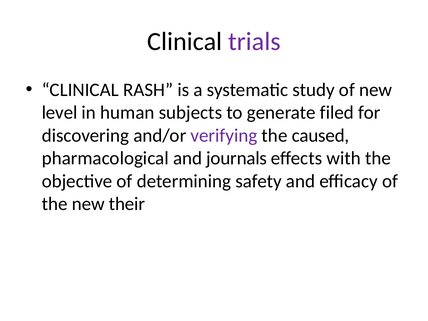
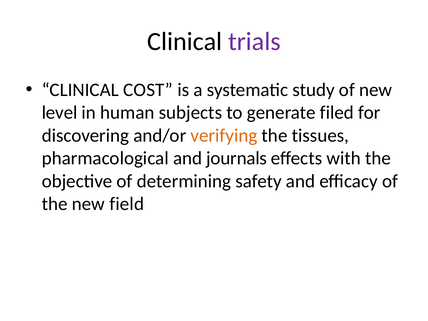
RASH: RASH -> COST
verifying colour: purple -> orange
caused: caused -> tissues
their: their -> field
